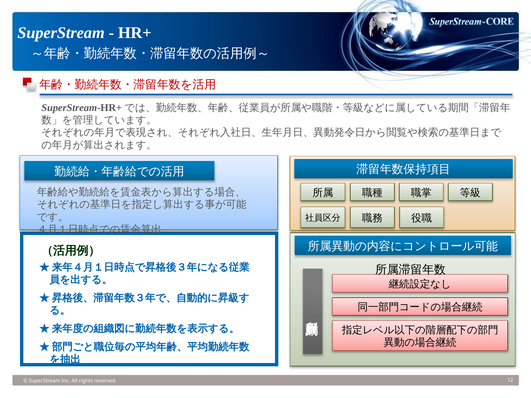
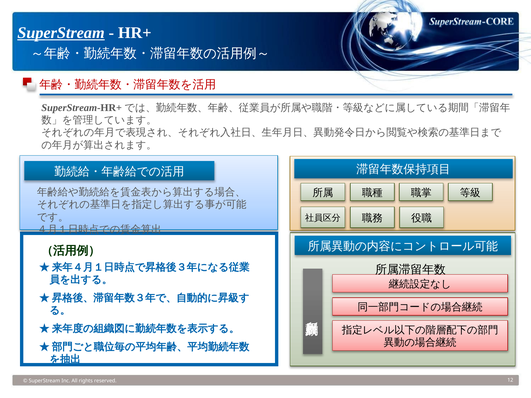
SuperStream at (61, 33) underline: none -> present
